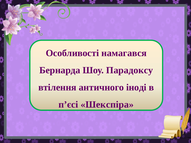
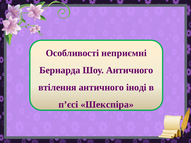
намагався: намагався -> неприємні
Шоу Парадоксу: Парадоксу -> Античного
